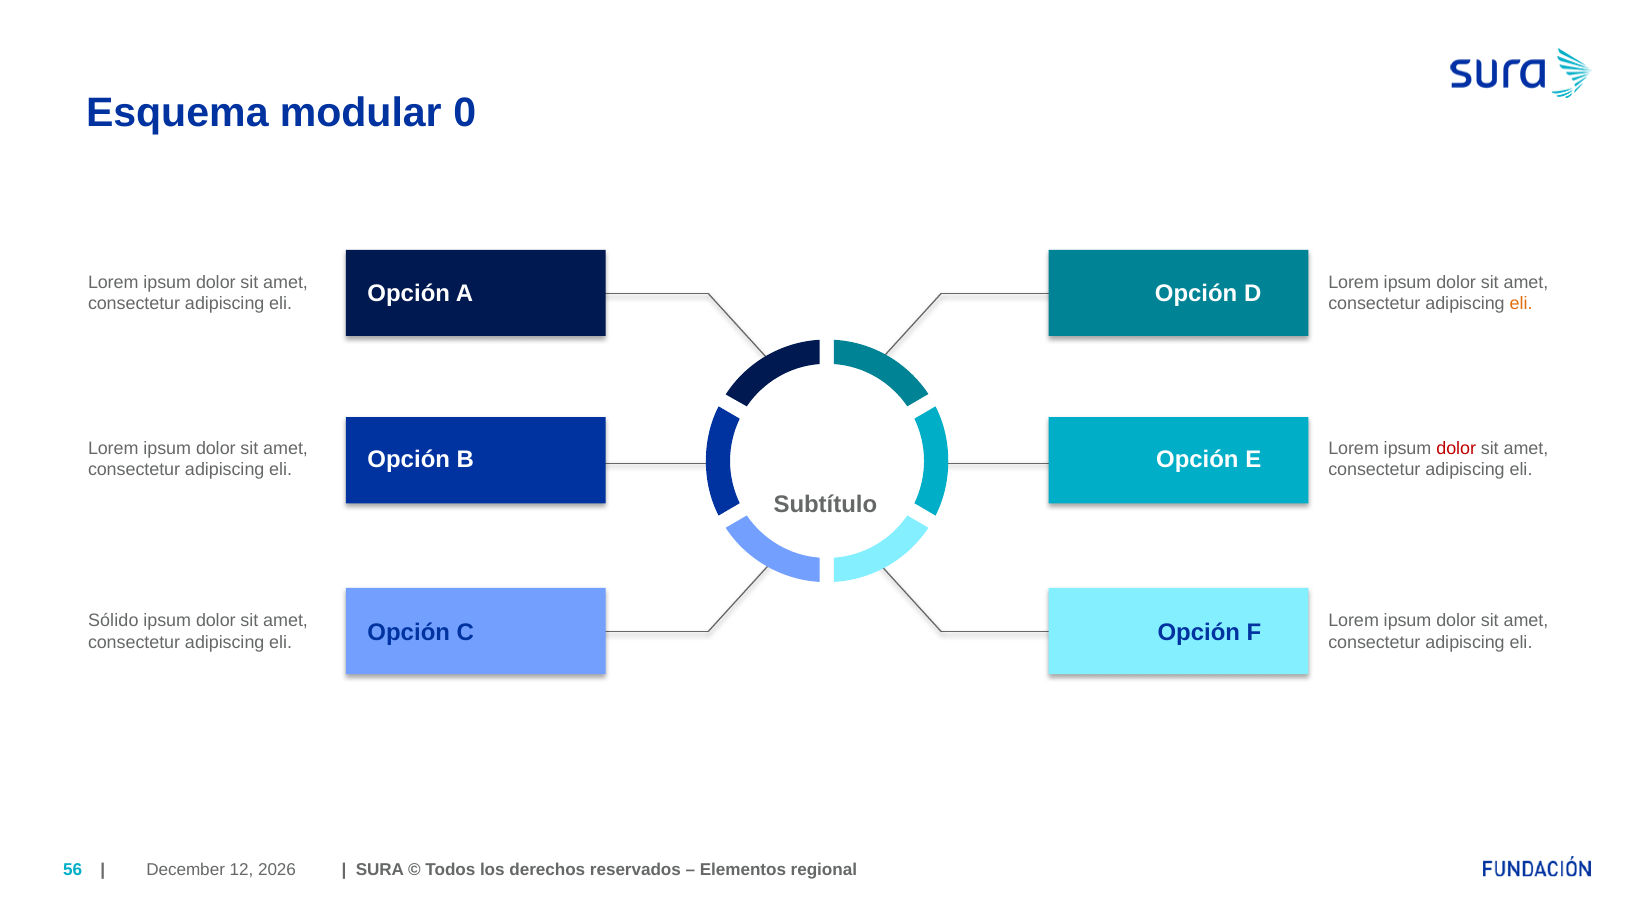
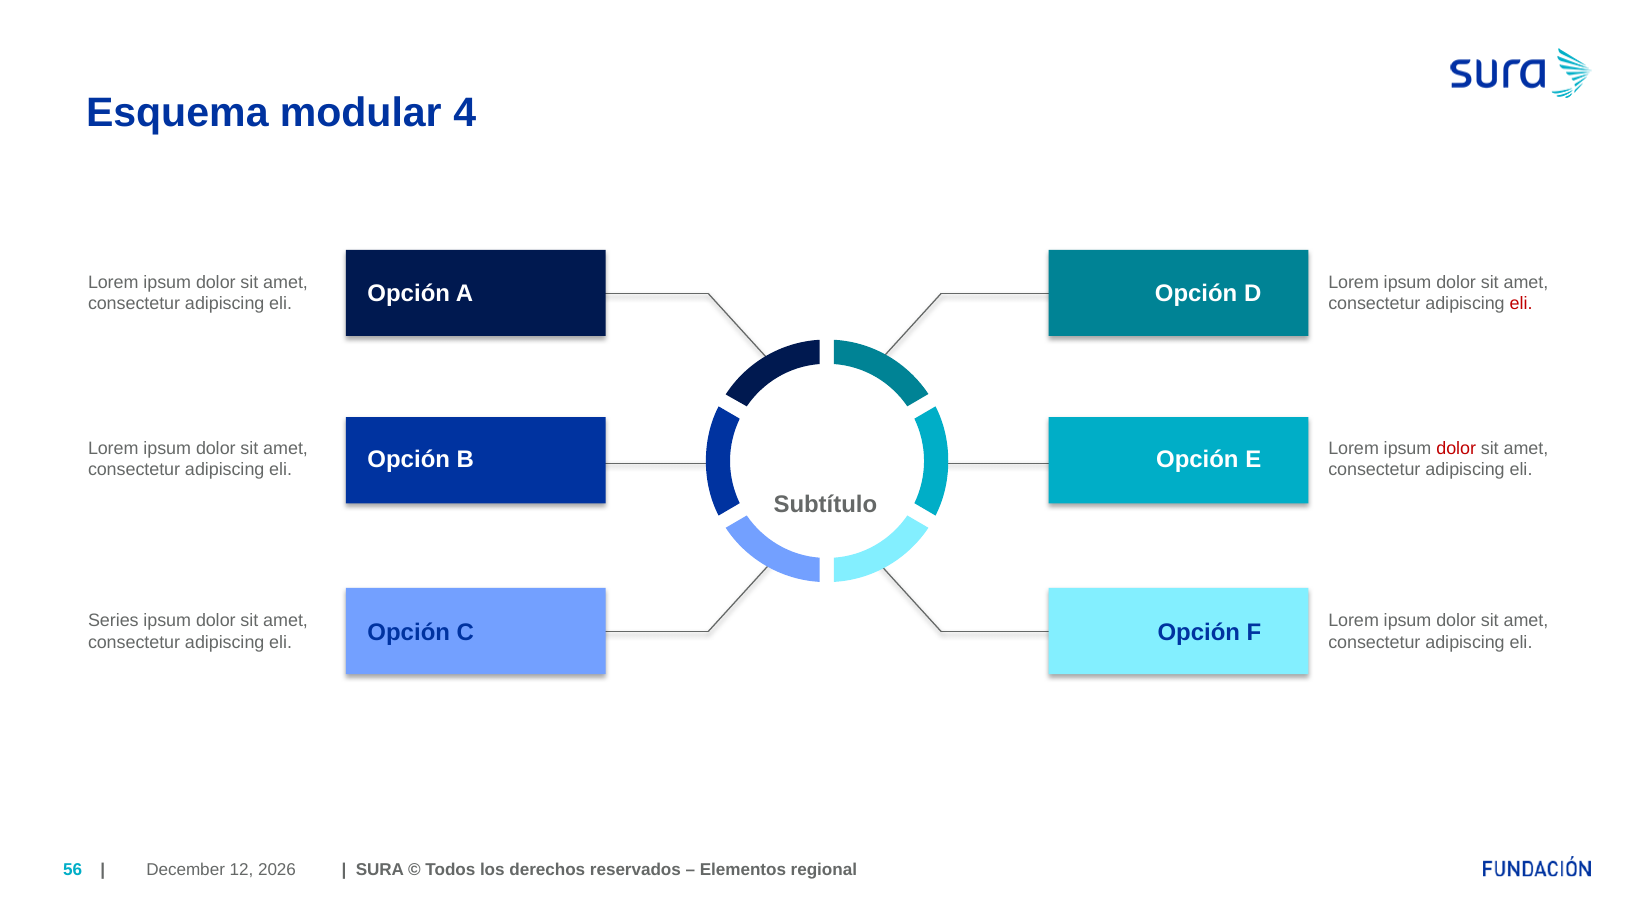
0: 0 -> 4
eli at (1521, 304) colour: orange -> red
Sólido: Sólido -> Series
